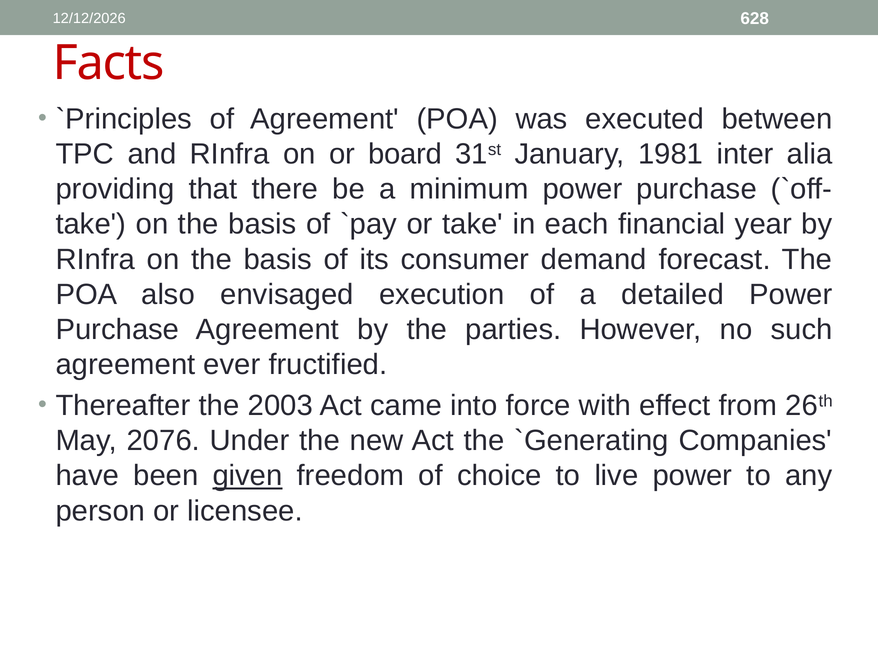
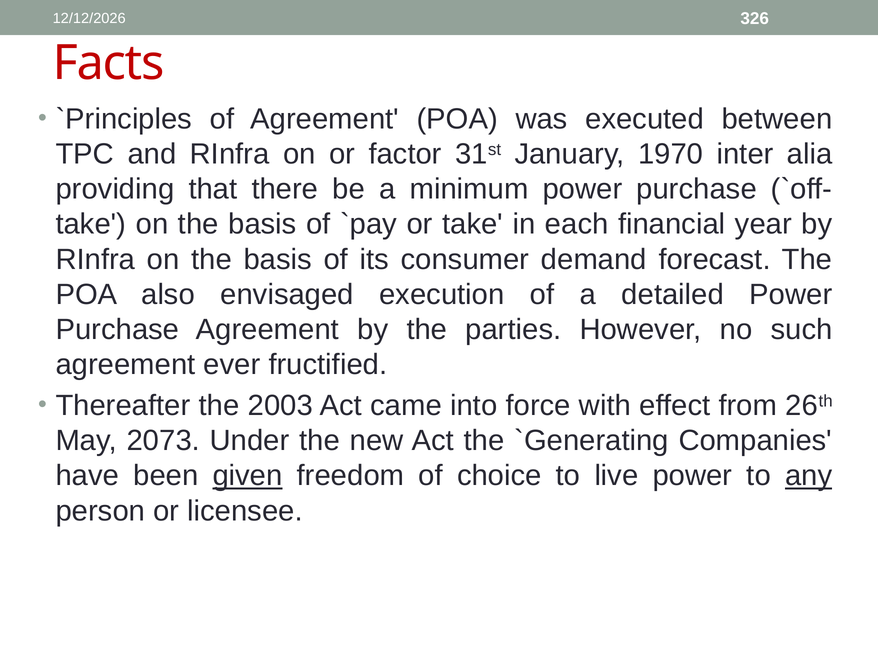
628: 628 -> 326
board: board -> factor
1981: 1981 -> 1970
2076: 2076 -> 2073
any underline: none -> present
